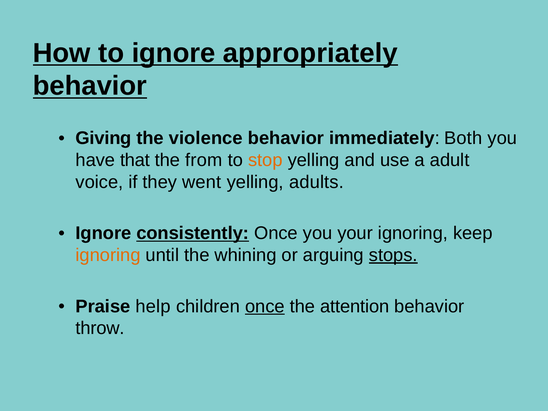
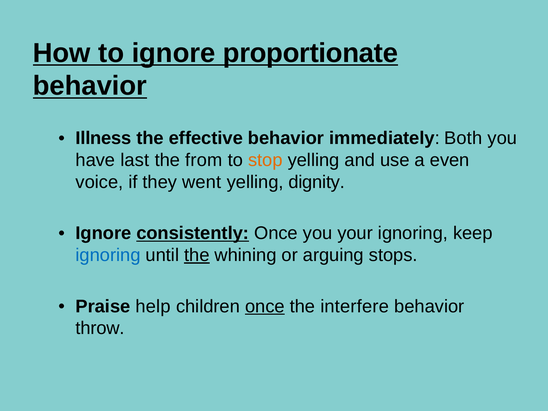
appropriately: appropriately -> proportionate
Giving: Giving -> Illness
violence: violence -> effective
that: that -> last
adult: adult -> even
adults: adults -> dignity
ignoring at (108, 255) colour: orange -> blue
the at (197, 255) underline: none -> present
stops underline: present -> none
attention: attention -> interfere
